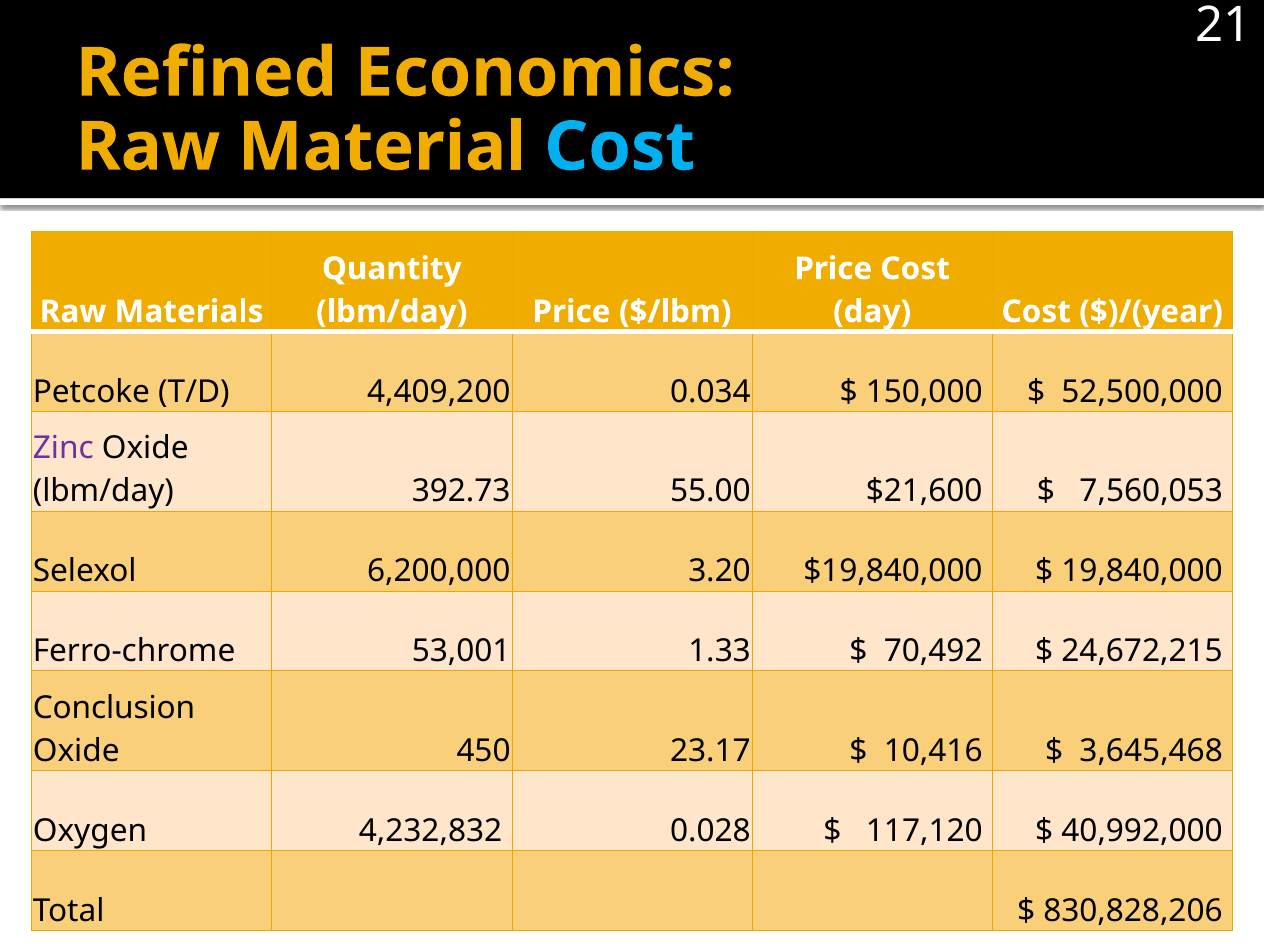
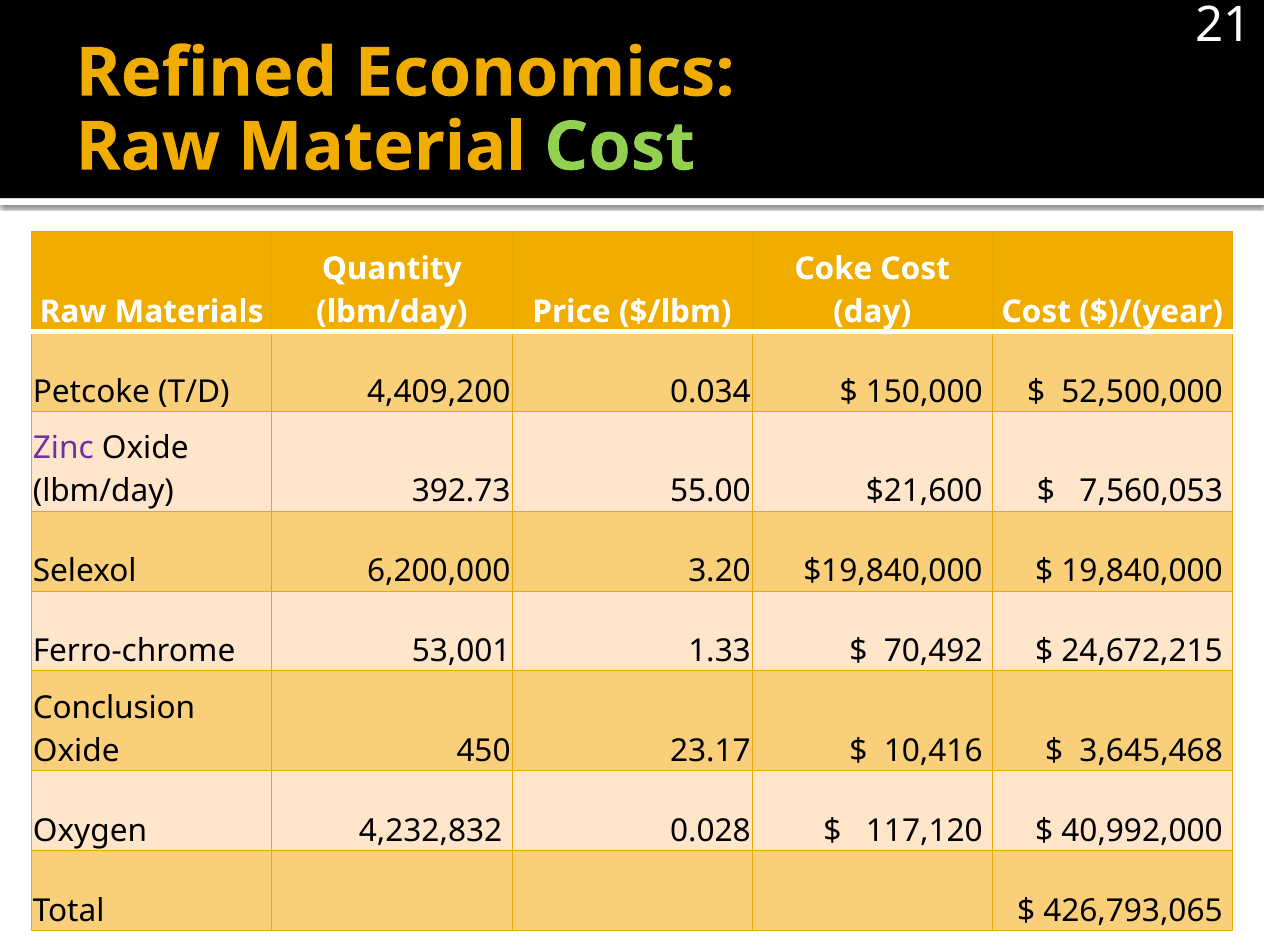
Cost at (620, 147) colour: light blue -> light green
Price at (833, 269): Price -> Coke
830,828,206: 830,828,206 -> 426,793,065
